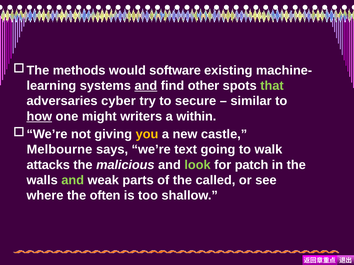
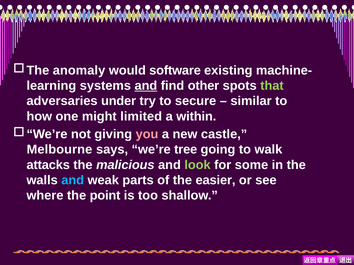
methods: methods -> anomaly
cyber: cyber -> under
how underline: present -> none
writers: writers -> limited
you colour: yellow -> pink
text: text -> tree
patch: patch -> some
and at (73, 180) colour: light green -> light blue
called: called -> easier
often: often -> point
